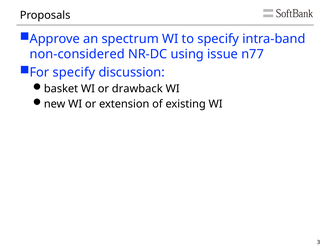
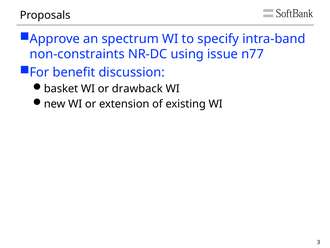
non-considered: non-considered -> non-constraints
For specify: specify -> benefit
